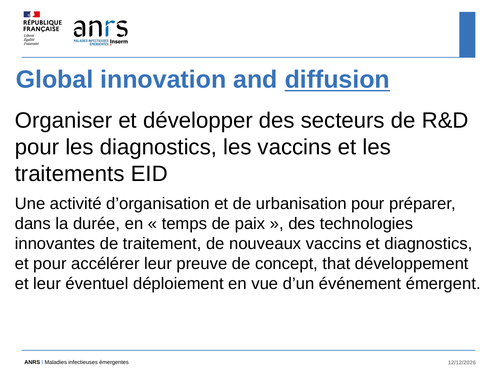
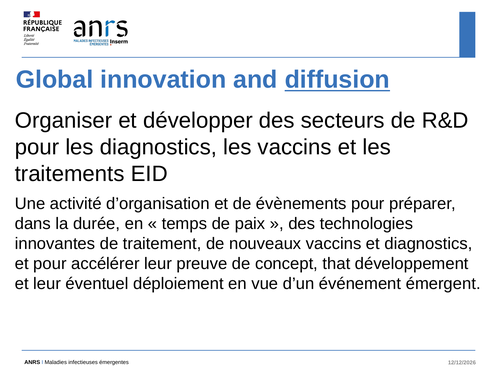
urbanisation: urbanisation -> évènements
